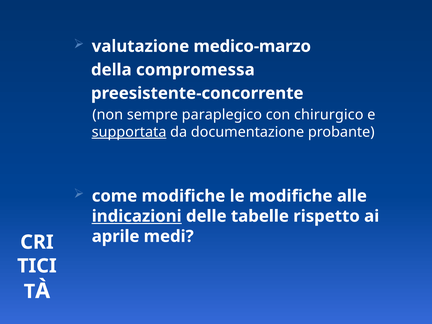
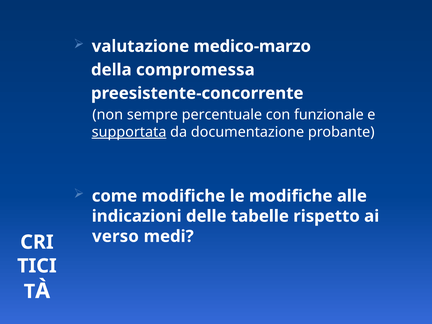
paraplegico: paraplegico -> percentuale
chirurgico: chirurgico -> funzionale
indicazioni underline: present -> none
aprile: aprile -> verso
